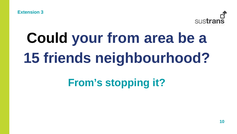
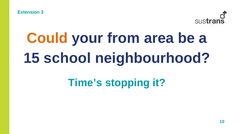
Could colour: black -> orange
friends: friends -> school
From’s: From’s -> Time’s
